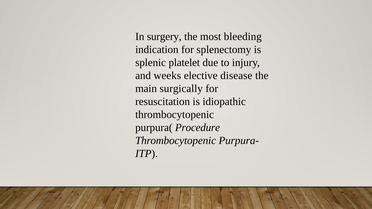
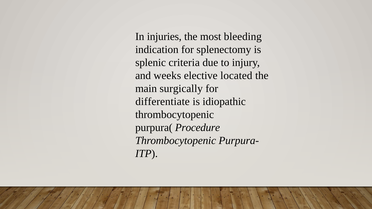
surgery: surgery -> injuries
platelet: platelet -> criteria
disease: disease -> located
resuscitation: resuscitation -> differentiate
